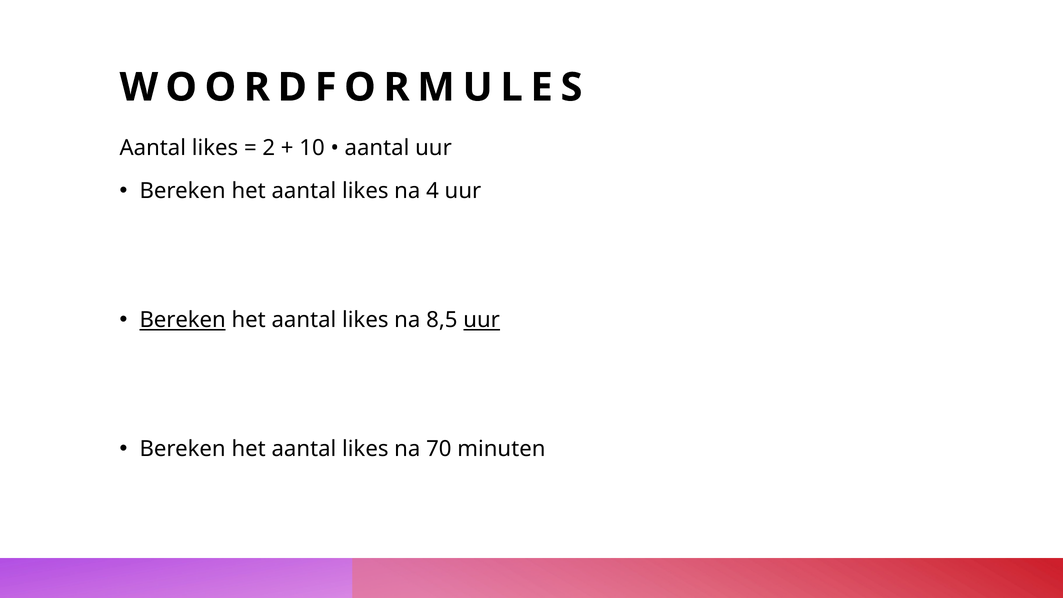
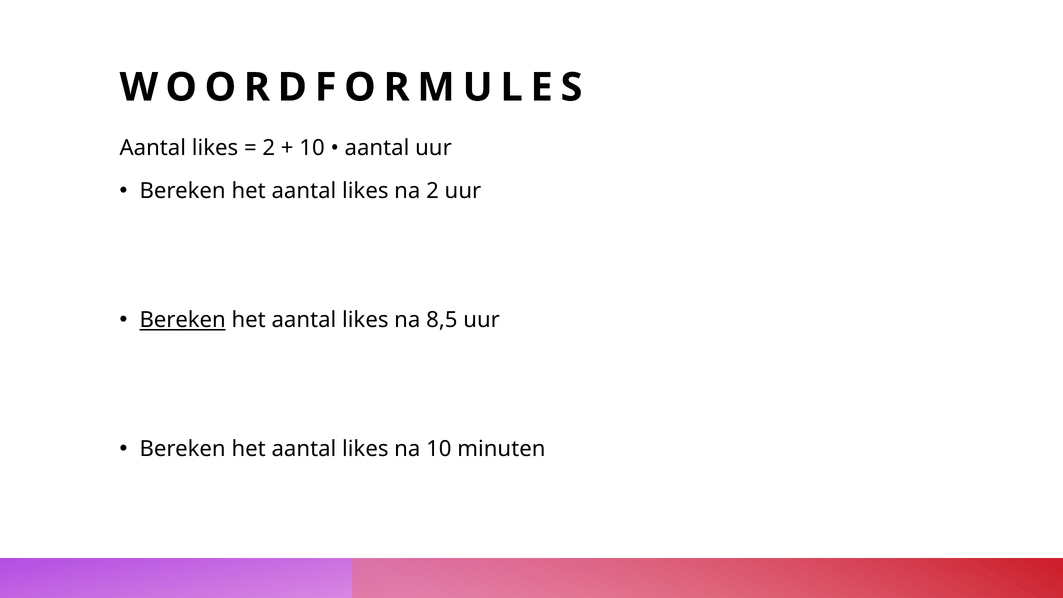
na 4: 4 -> 2
uur at (482, 320) underline: present -> none
na 70: 70 -> 10
